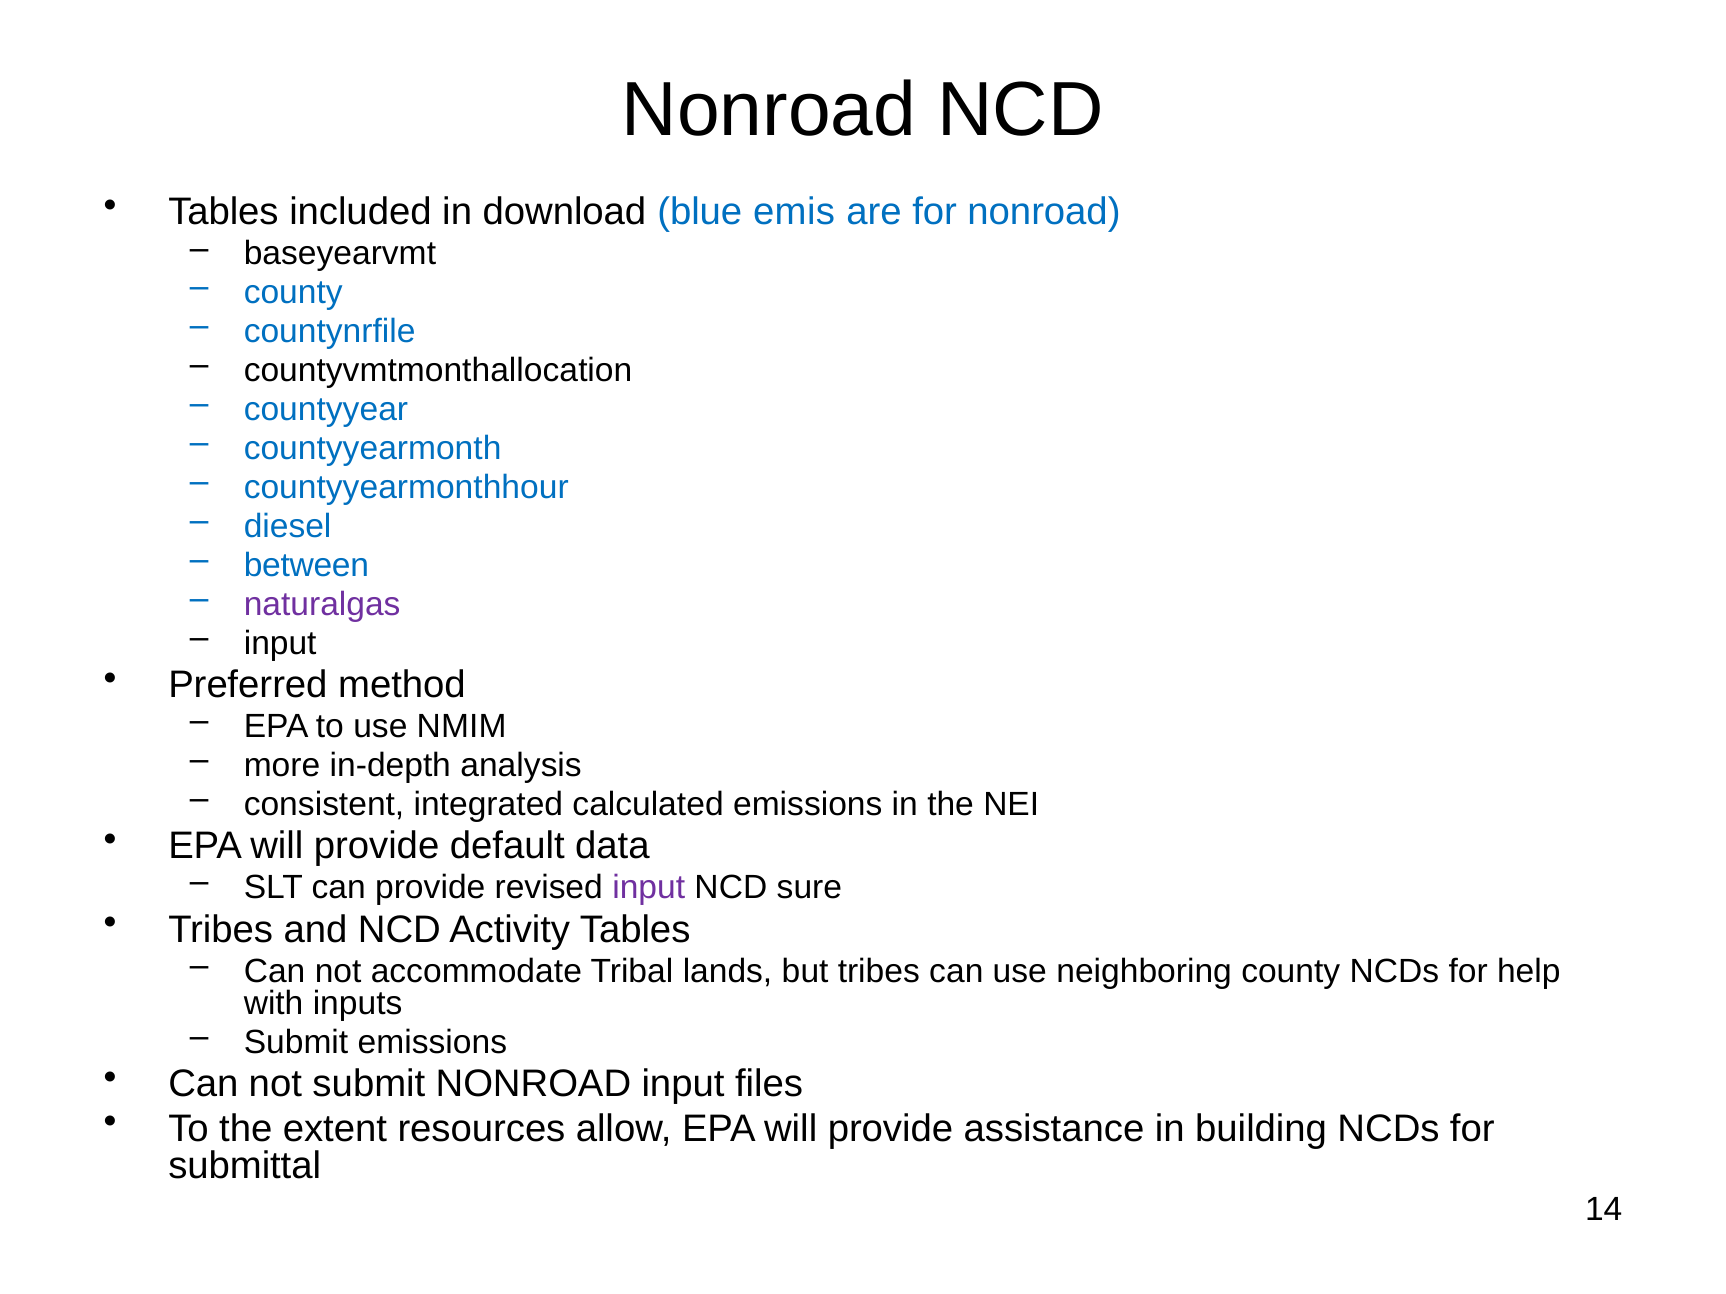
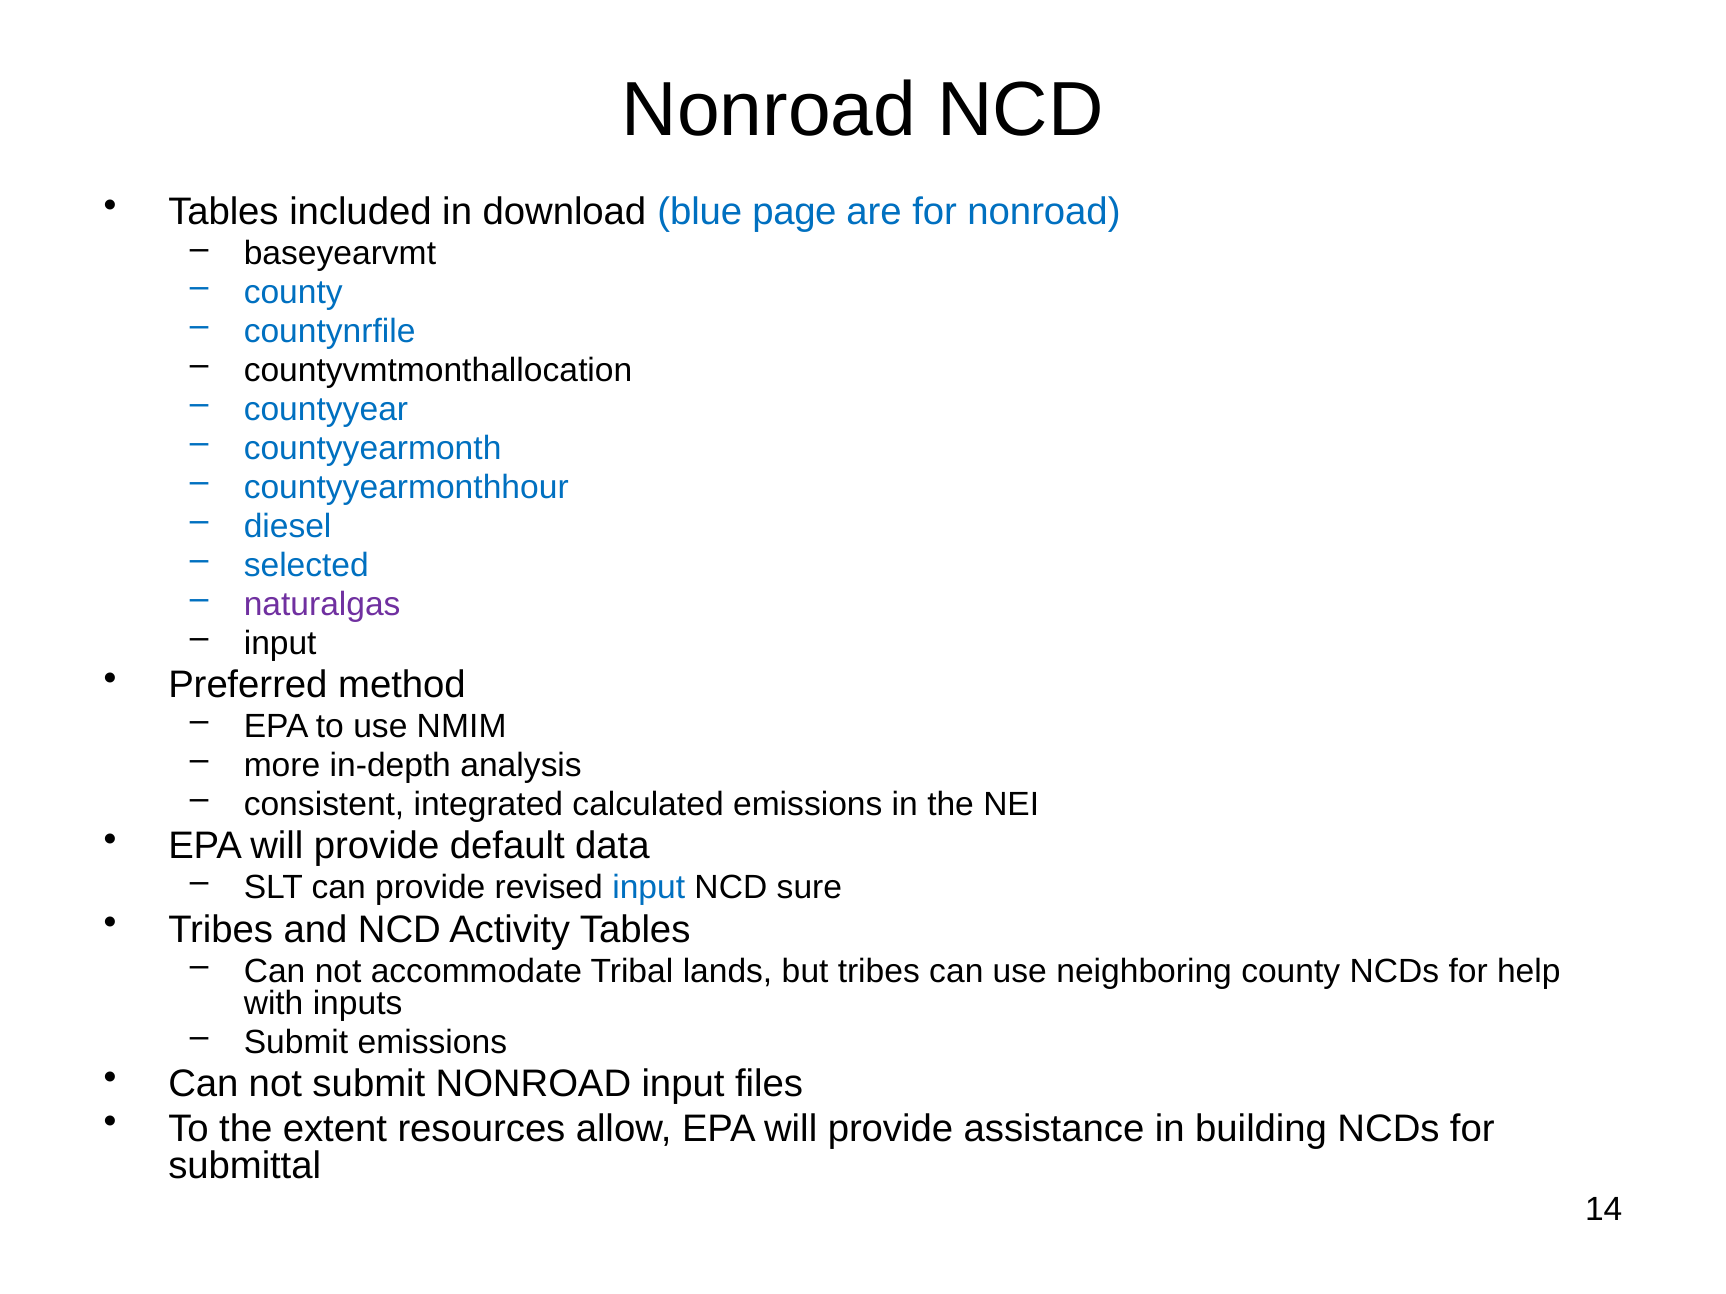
emis: emis -> page
between: between -> selected
input at (649, 888) colour: purple -> blue
